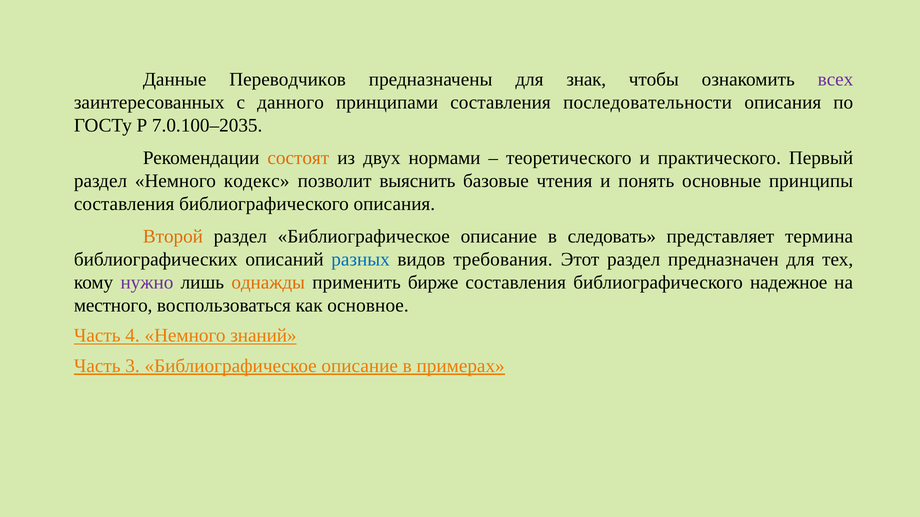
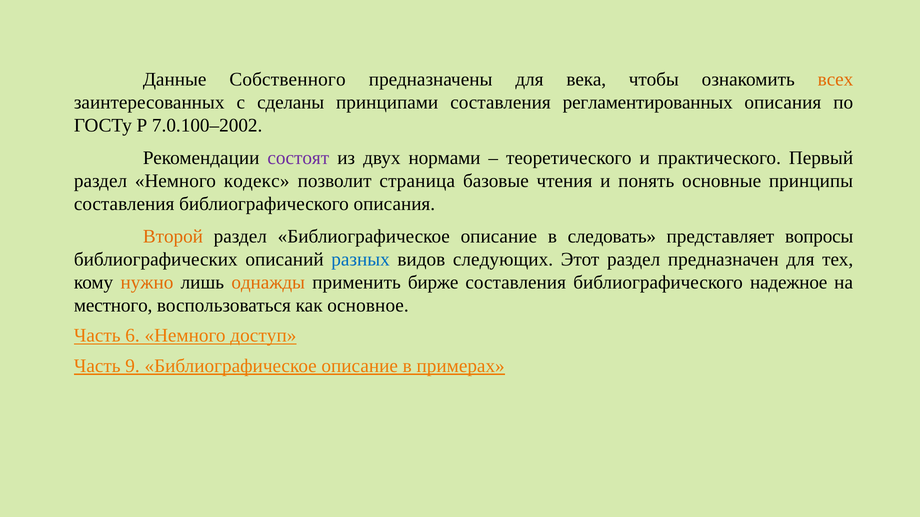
Переводчиков: Переводчиков -> Собственного
знак: знак -> века
всех colour: purple -> orange
данного: данного -> сделаны
последовательности: последовательности -> регламентированных
7.0.100–2035: 7.0.100–2035 -> 7.0.100–2002
состоят colour: orange -> purple
выяснить: выяснить -> страница
термина: термина -> вопросы
требования: требования -> следующих
нужно colour: purple -> orange
4: 4 -> 6
знаний: знаний -> доступ
3: 3 -> 9
